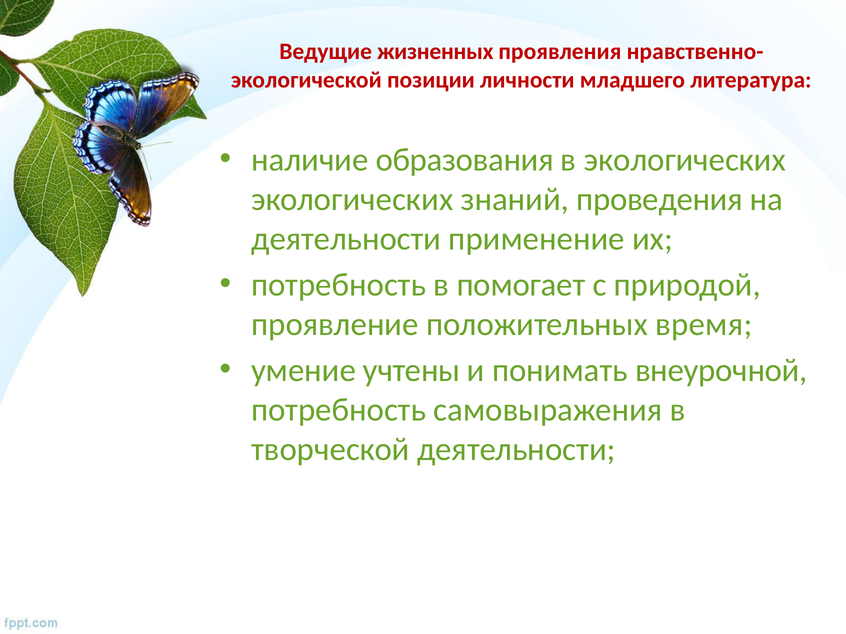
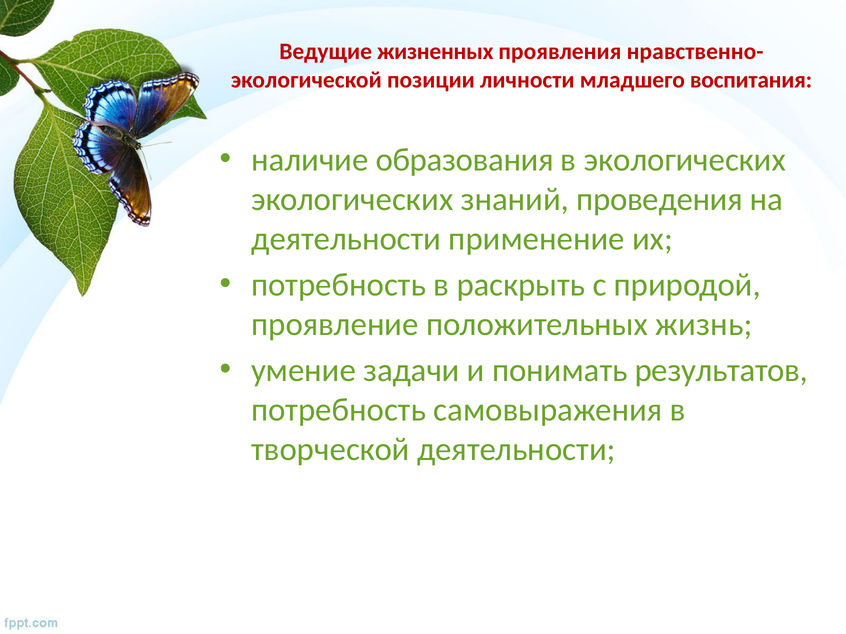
литература: литература -> воспитания
помогает: помогает -> раскрыть
время: время -> жизнь
учтены: учтены -> задачи
внеурочной: внеурочной -> результатов
